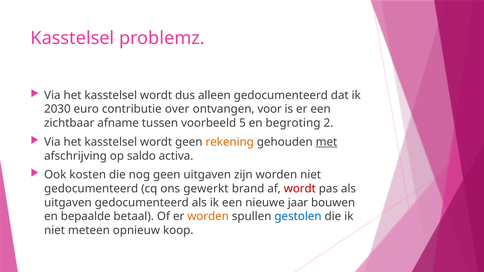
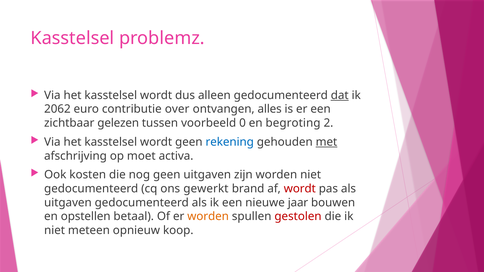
dat underline: none -> present
2030: 2030 -> 2062
voor: voor -> alles
afname: afname -> gelezen
5: 5 -> 0
rekening colour: orange -> blue
saldo: saldo -> moet
bepaalde: bepaalde -> opstellen
gestolen colour: blue -> red
